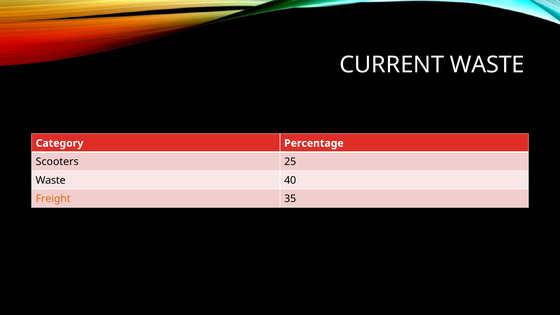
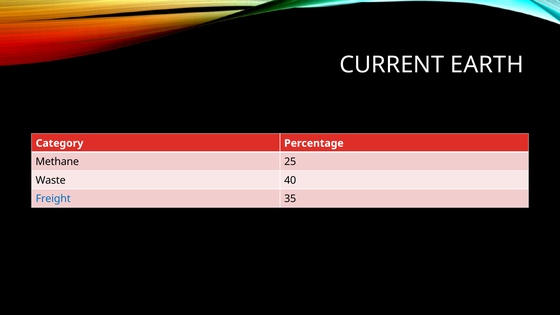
CURRENT WASTE: WASTE -> EARTH
Scooters: Scooters -> Methane
Freight colour: orange -> blue
